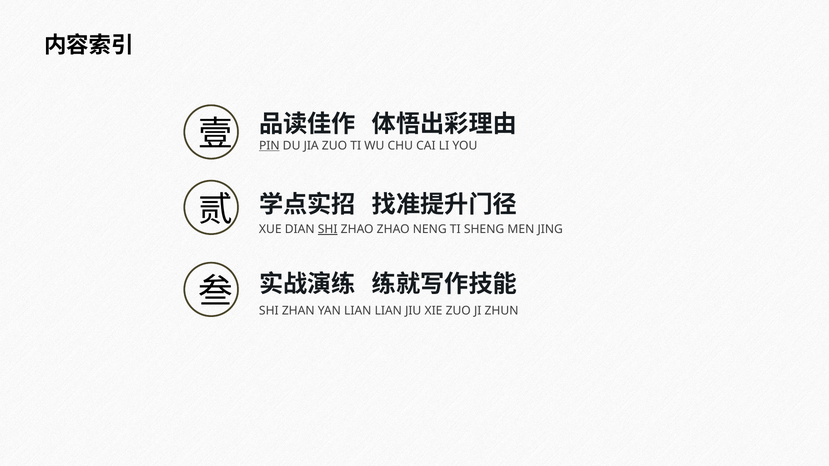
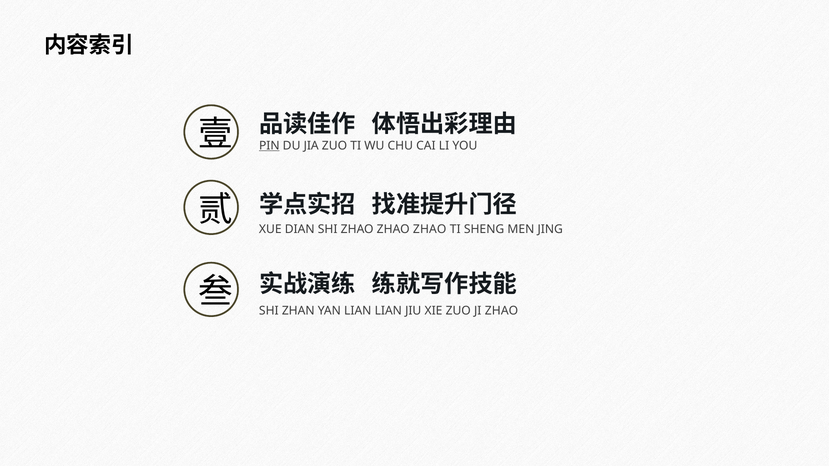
SHI at (328, 230) underline: present -> none
ZHAO ZHAO NENG: NENG -> ZHAO
JI ZHUN: ZHUN -> ZHAO
